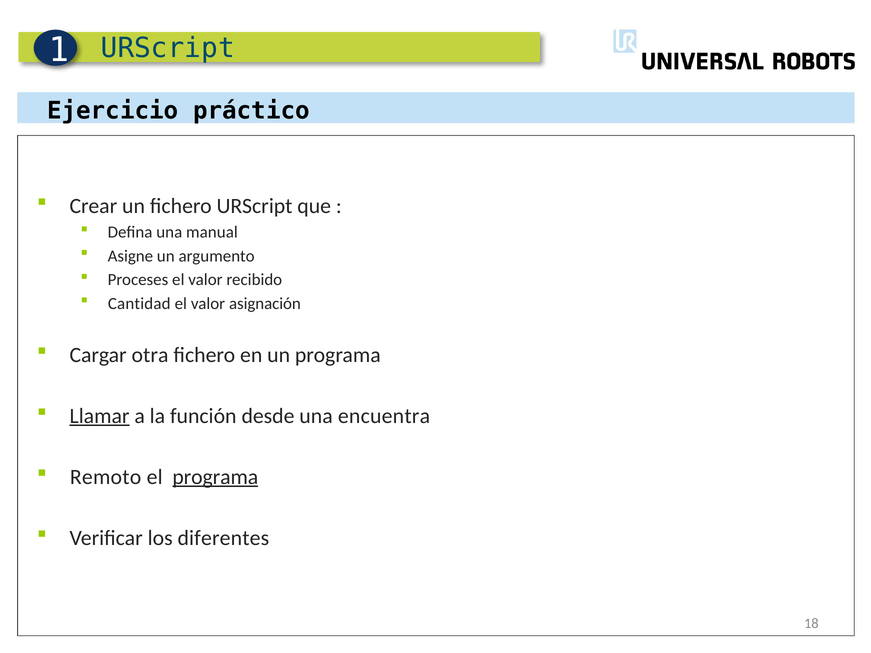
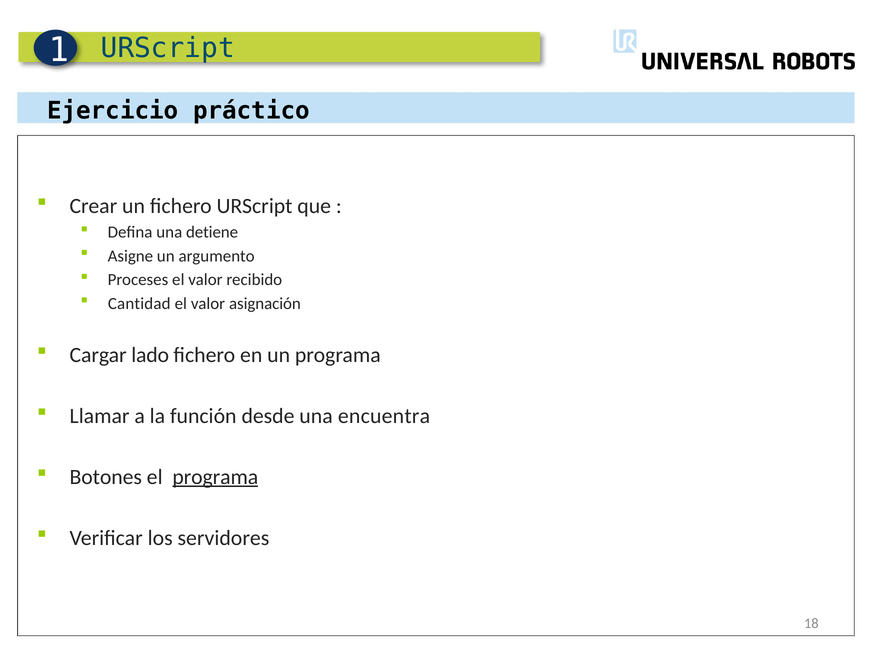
manual: manual -> detiene
otra: otra -> lado
Llamar underline: present -> none
Remoto: Remoto -> Botones
diferentes: diferentes -> servidores
